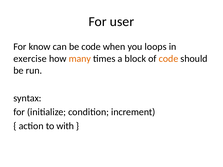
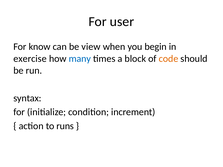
be code: code -> view
loops: loops -> begin
many colour: orange -> blue
with: with -> runs
